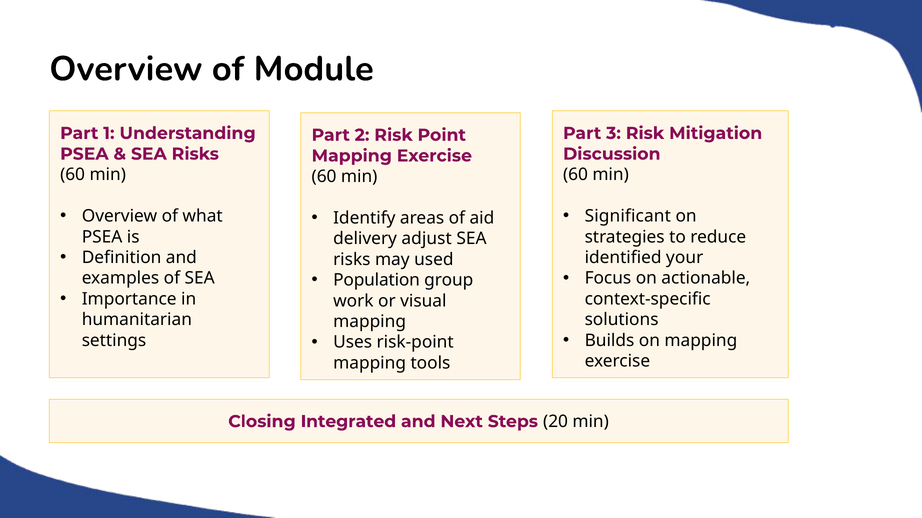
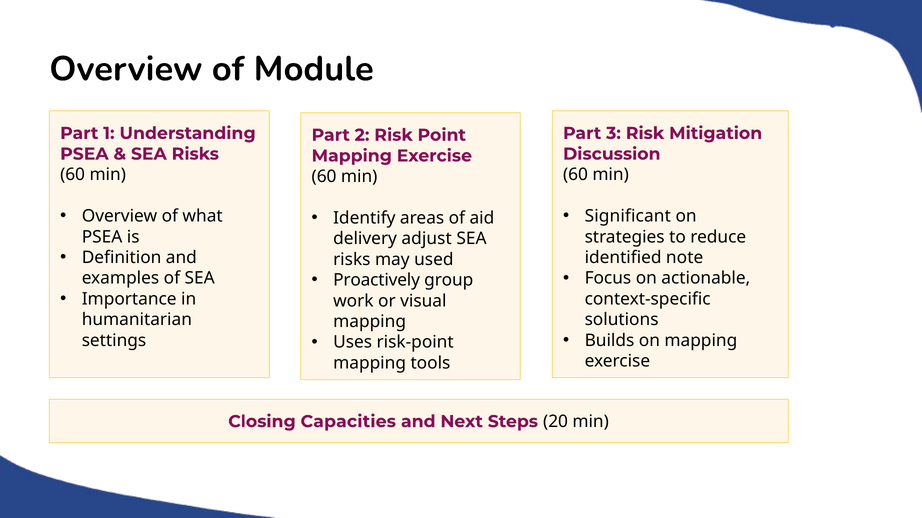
your: your -> note
Population: Population -> Proactively
Integrated: Integrated -> Capacities
